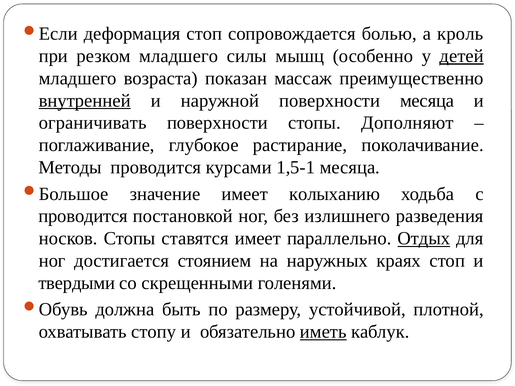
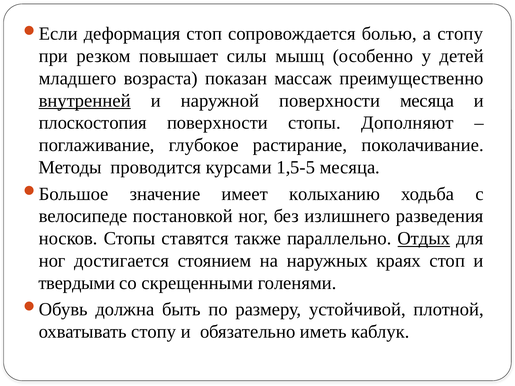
а кроль: кроль -> стопу
резком младшего: младшего -> повышает
детей underline: present -> none
ограничивать: ограничивать -> плоскостопия
1,5-1: 1,5-1 -> 1,5-5
проводится at (83, 216): проводится -> велосипеде
ставятся имеет: имеет -> также
иметь underline: present -> none
